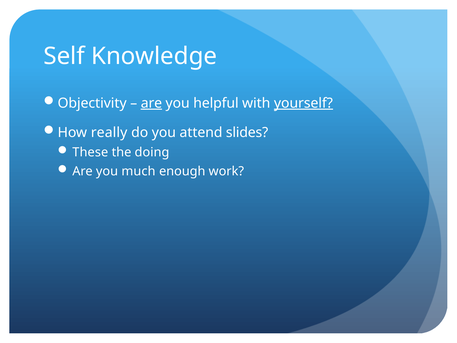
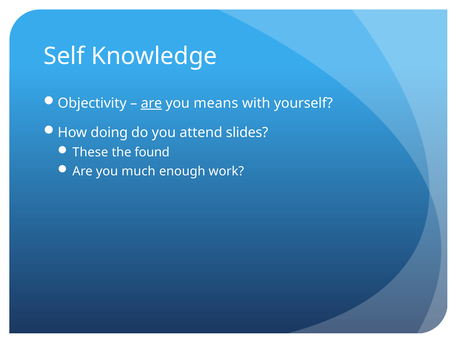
helpful: helpful -> means
yourself underline: present -> none
really: really -> doing
doing: doing -> found
